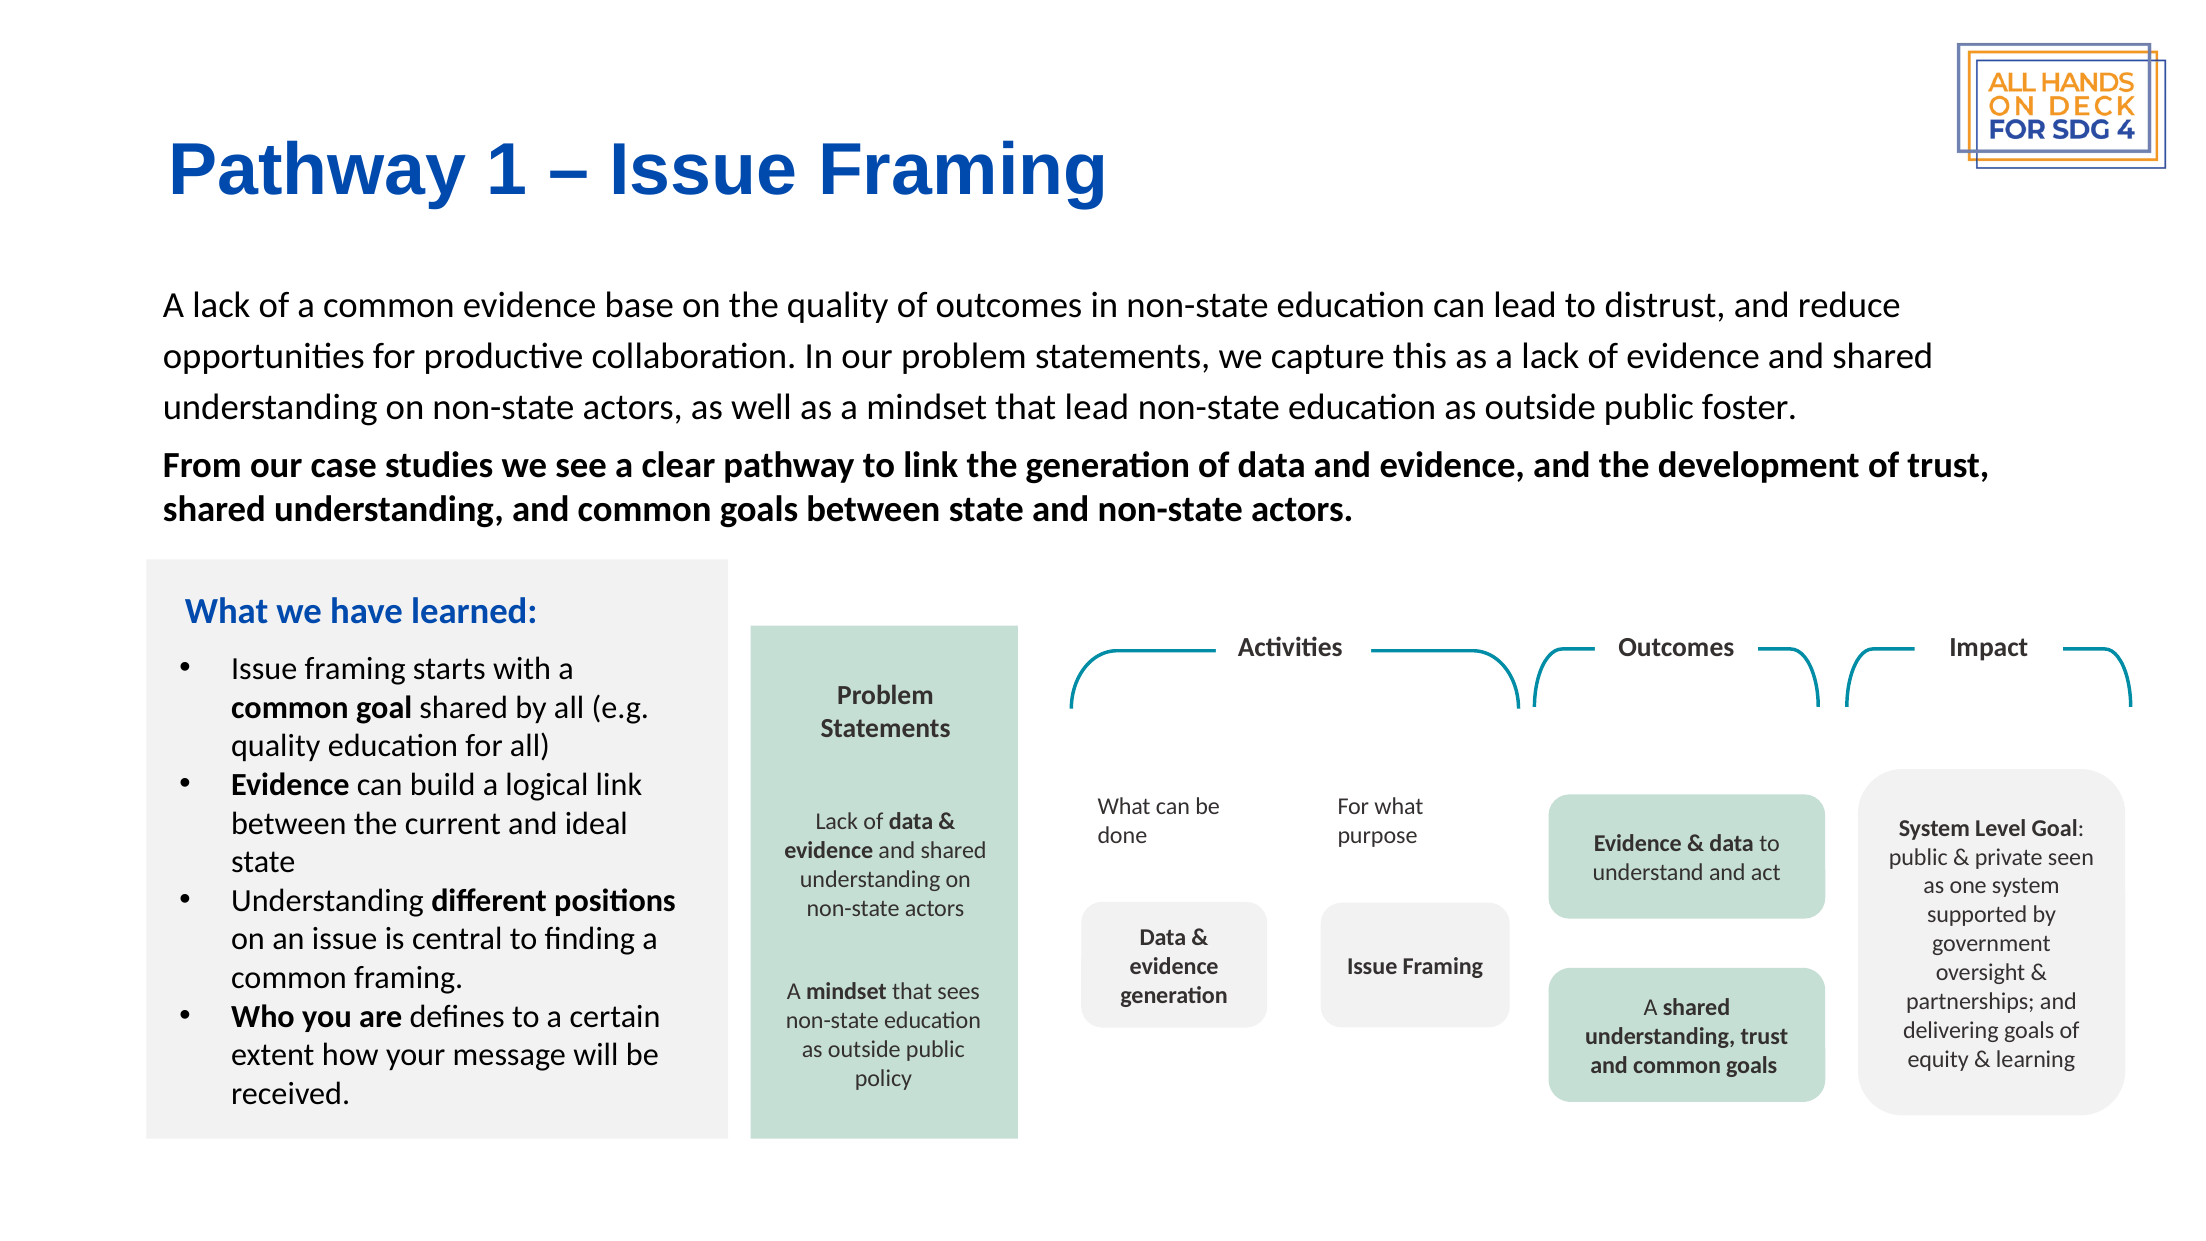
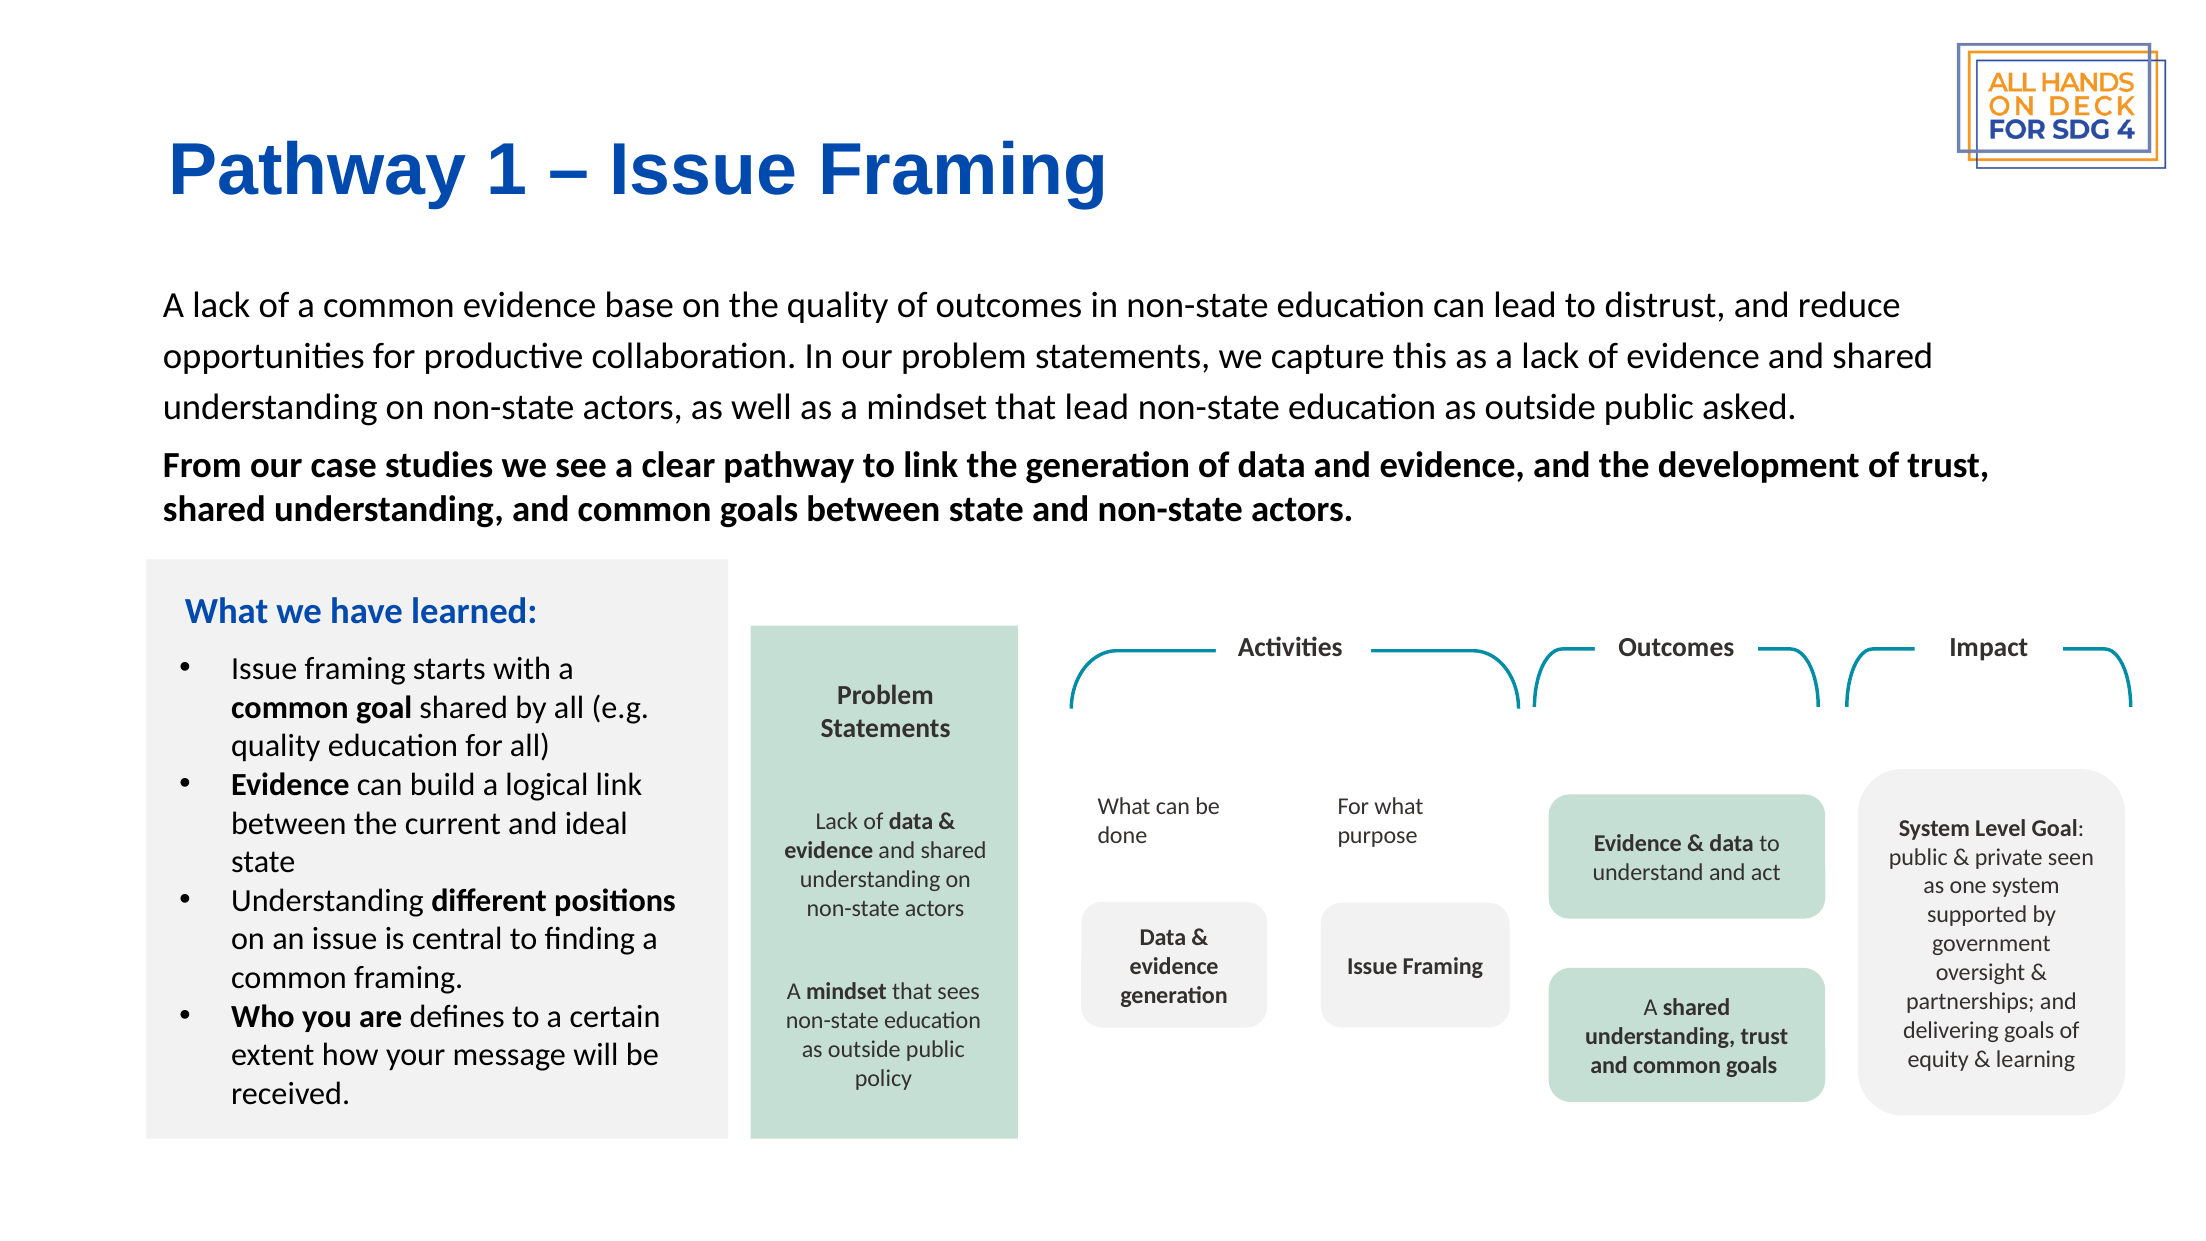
foster: foster -> asked
